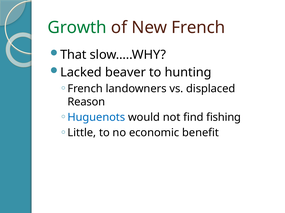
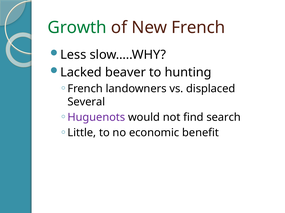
That: That -> Less
Reason: Reason -> Several
Huguenots colour: blue -> purple
fishing: fishing -> search
